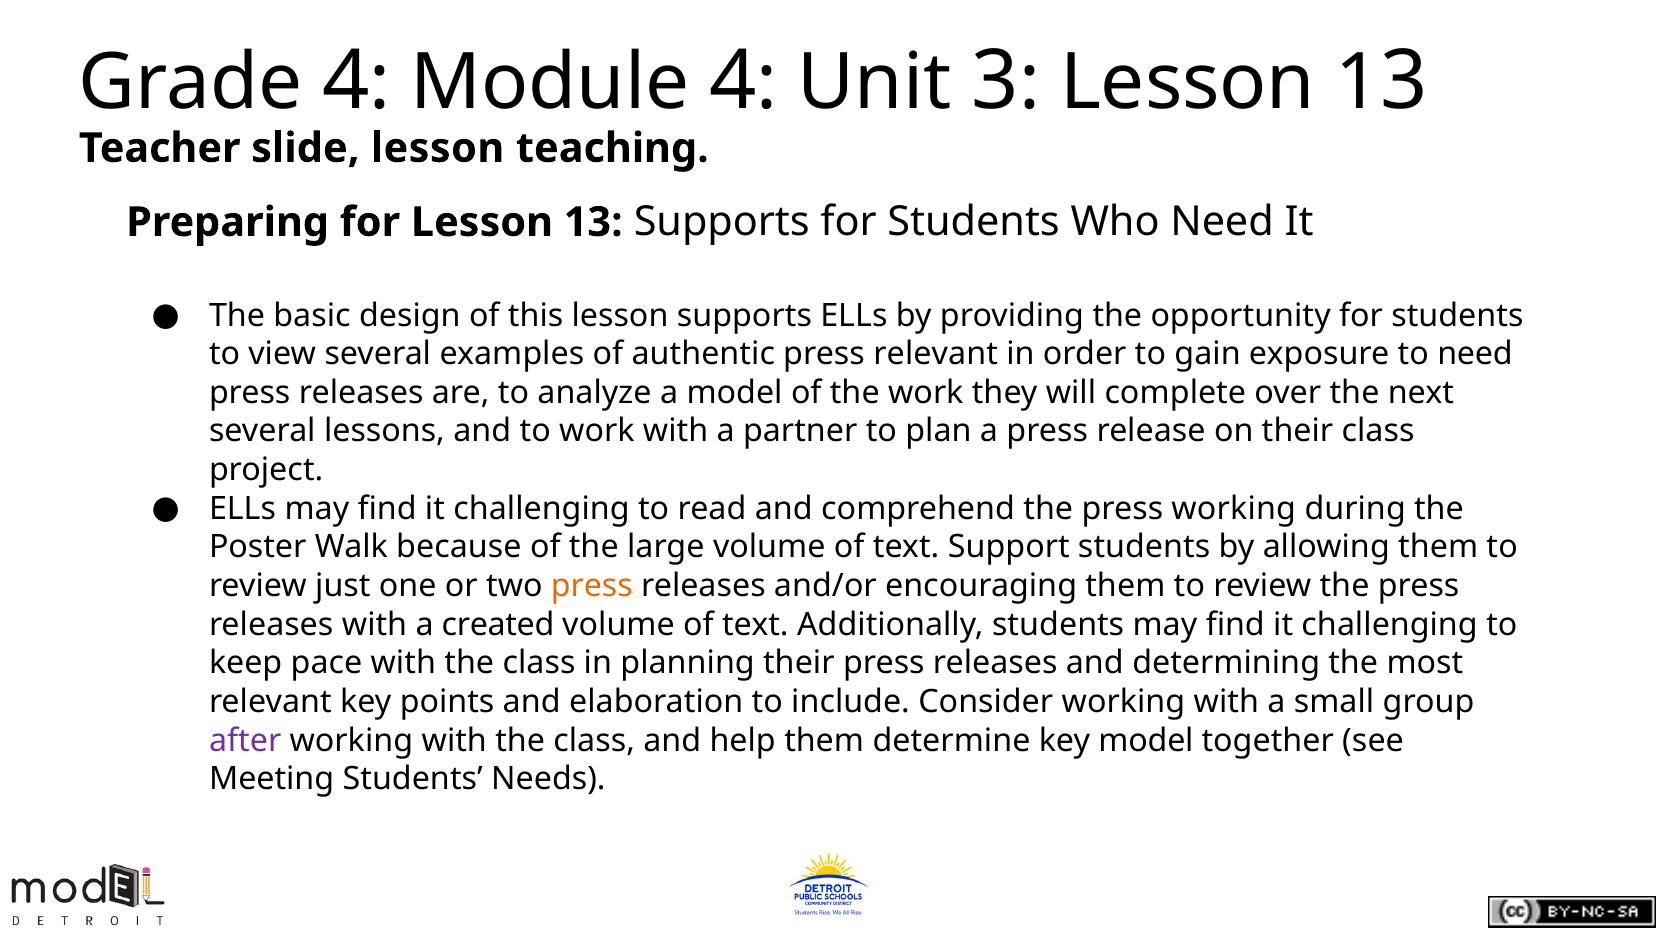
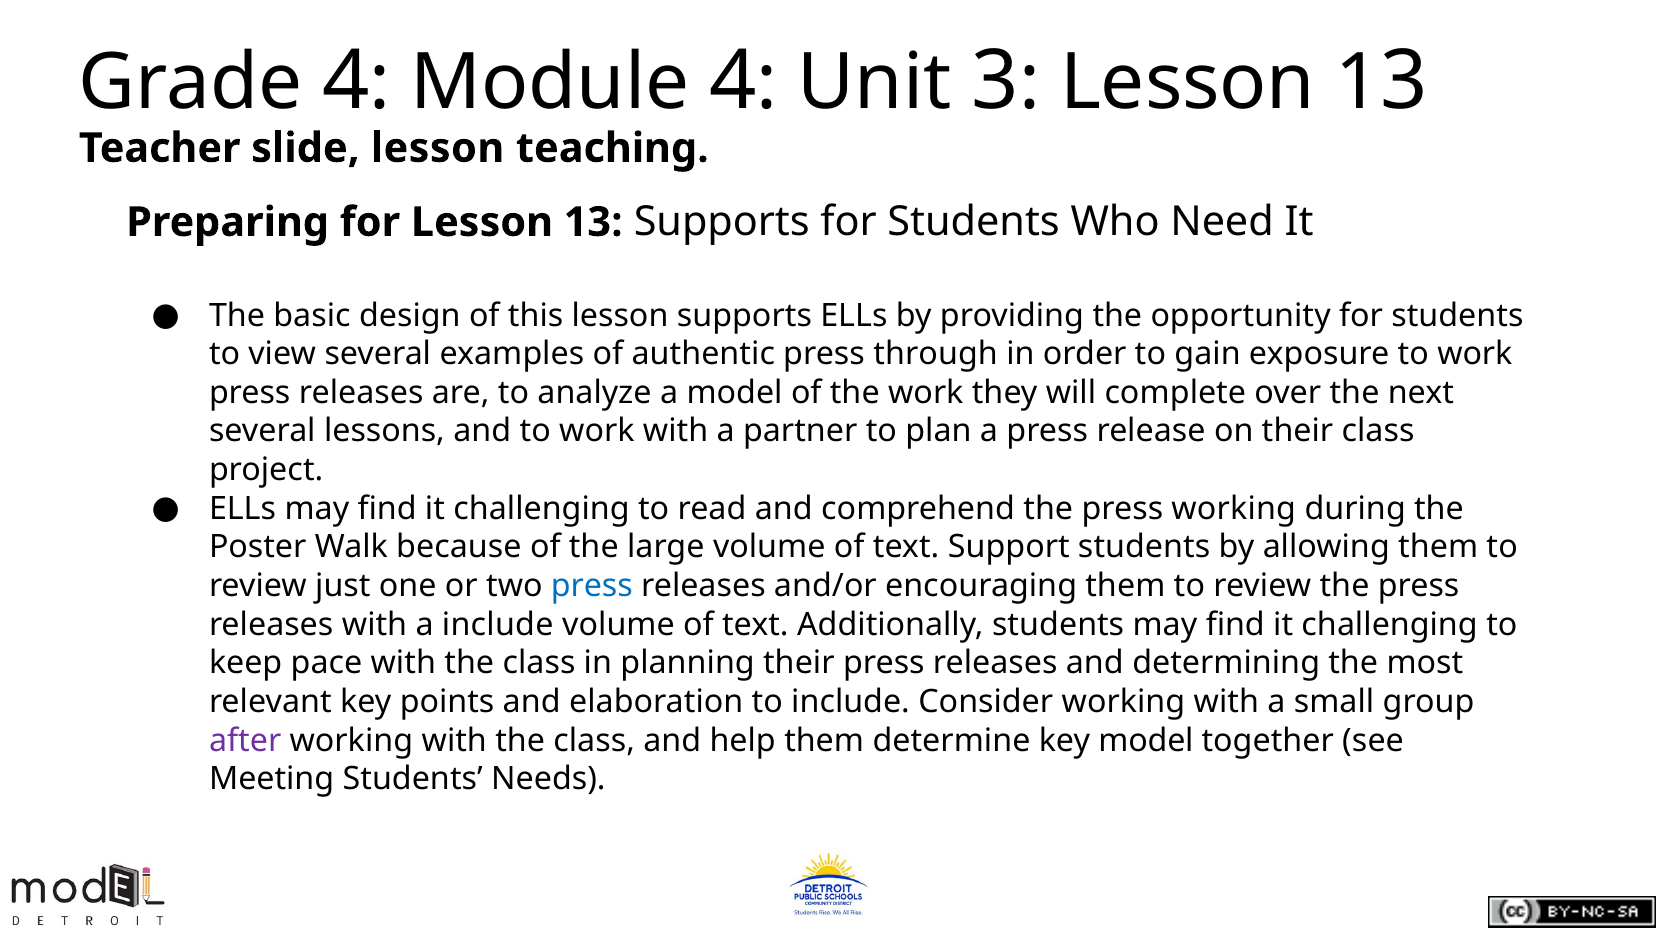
press relevant: relevant -> through
exposure to need: need -> work
press at (592, 586) colour: orange -> blue
a created: created -> include
